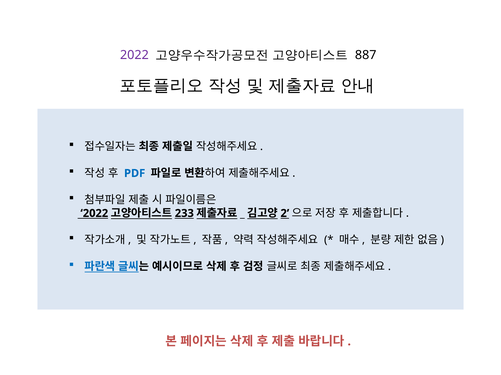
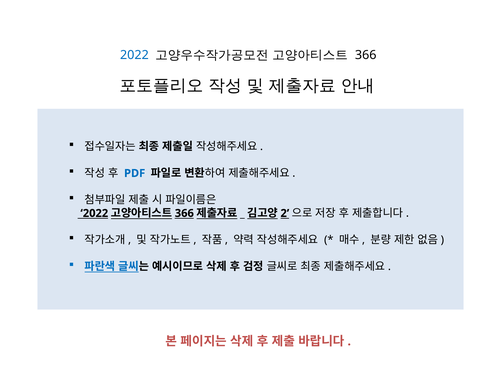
2022 at (134, 55) colour: purple -> blue
887 at (366, 55): 887 -> 366
233 at (184, 214): 233 -> 366
